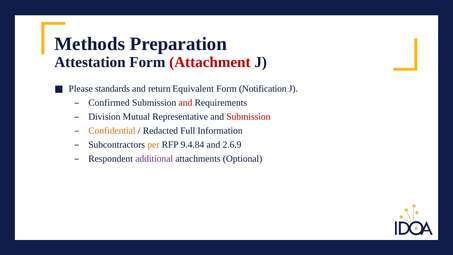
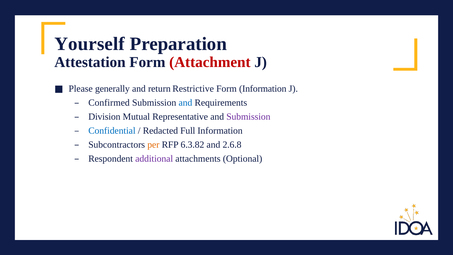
Methods: Methods -> Yourself
standards: standards -> generally
Equivalent: Equivalent -> Restrictive
Form Notification: Notification -> Information
and at (185, 103) colour: red -> blue
Submission at (248, 117) colour: red -> purple
Confidential colour: orange -> blue
9.4.84: 9.4.84 -> 6.3.82
2.6.9: 2.6.9 -> 2.6.8
